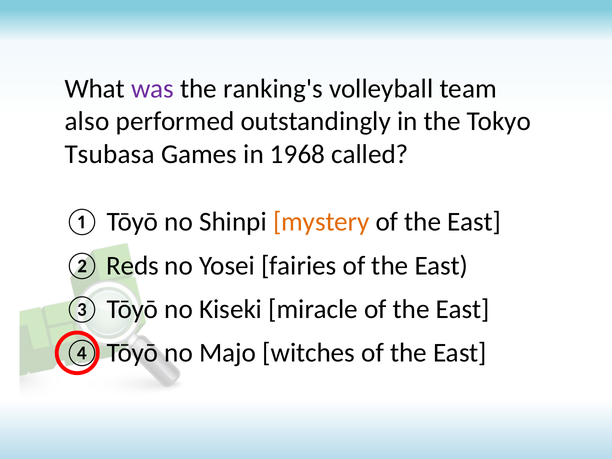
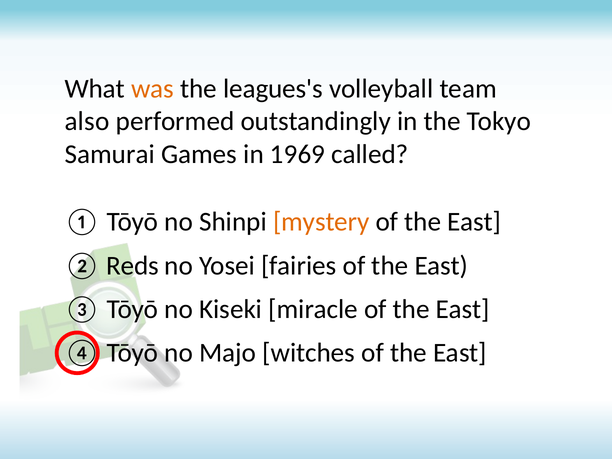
was colour: purple -> orange
ranking's: ranking's -> leagues's
Tsubasa: Tsubasa -> Samurai
1968: 1968 -> 1969
